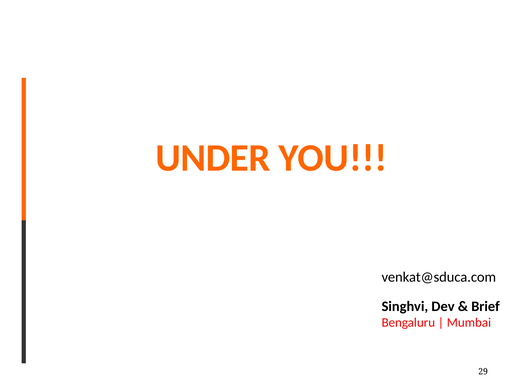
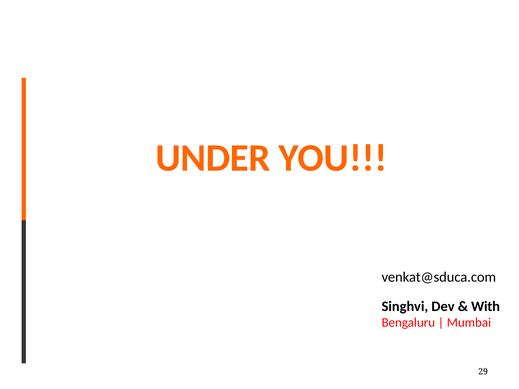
Brief: Brief -> With
